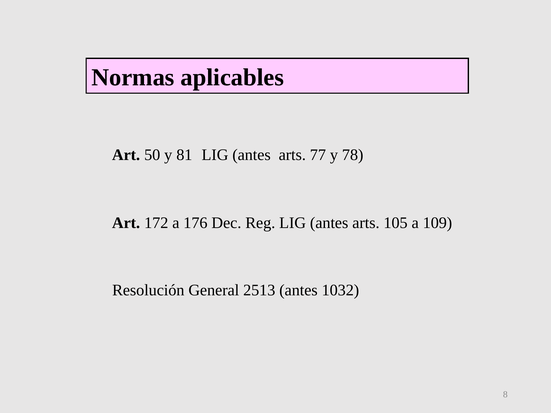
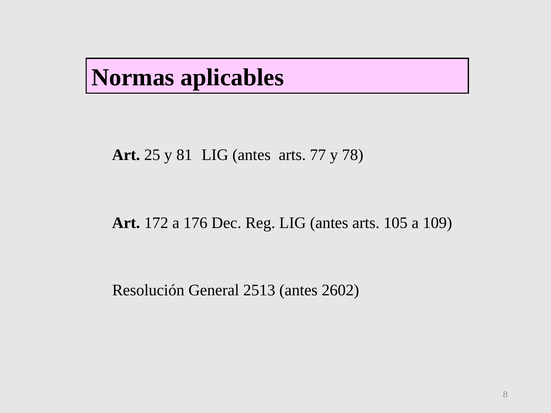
50: 50 -> 25
1032: 1032 -> 2602
